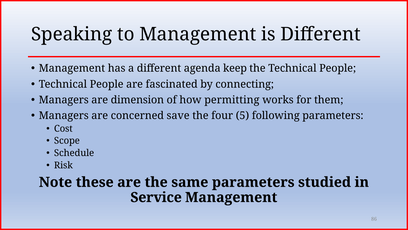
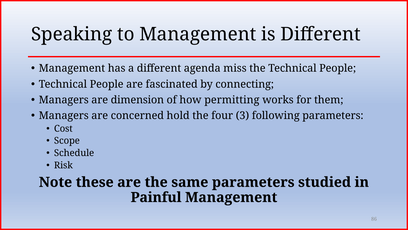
keep: keep -> miss
save: save -> hold
5: 5 -> 3
Service: Service -> Painful
